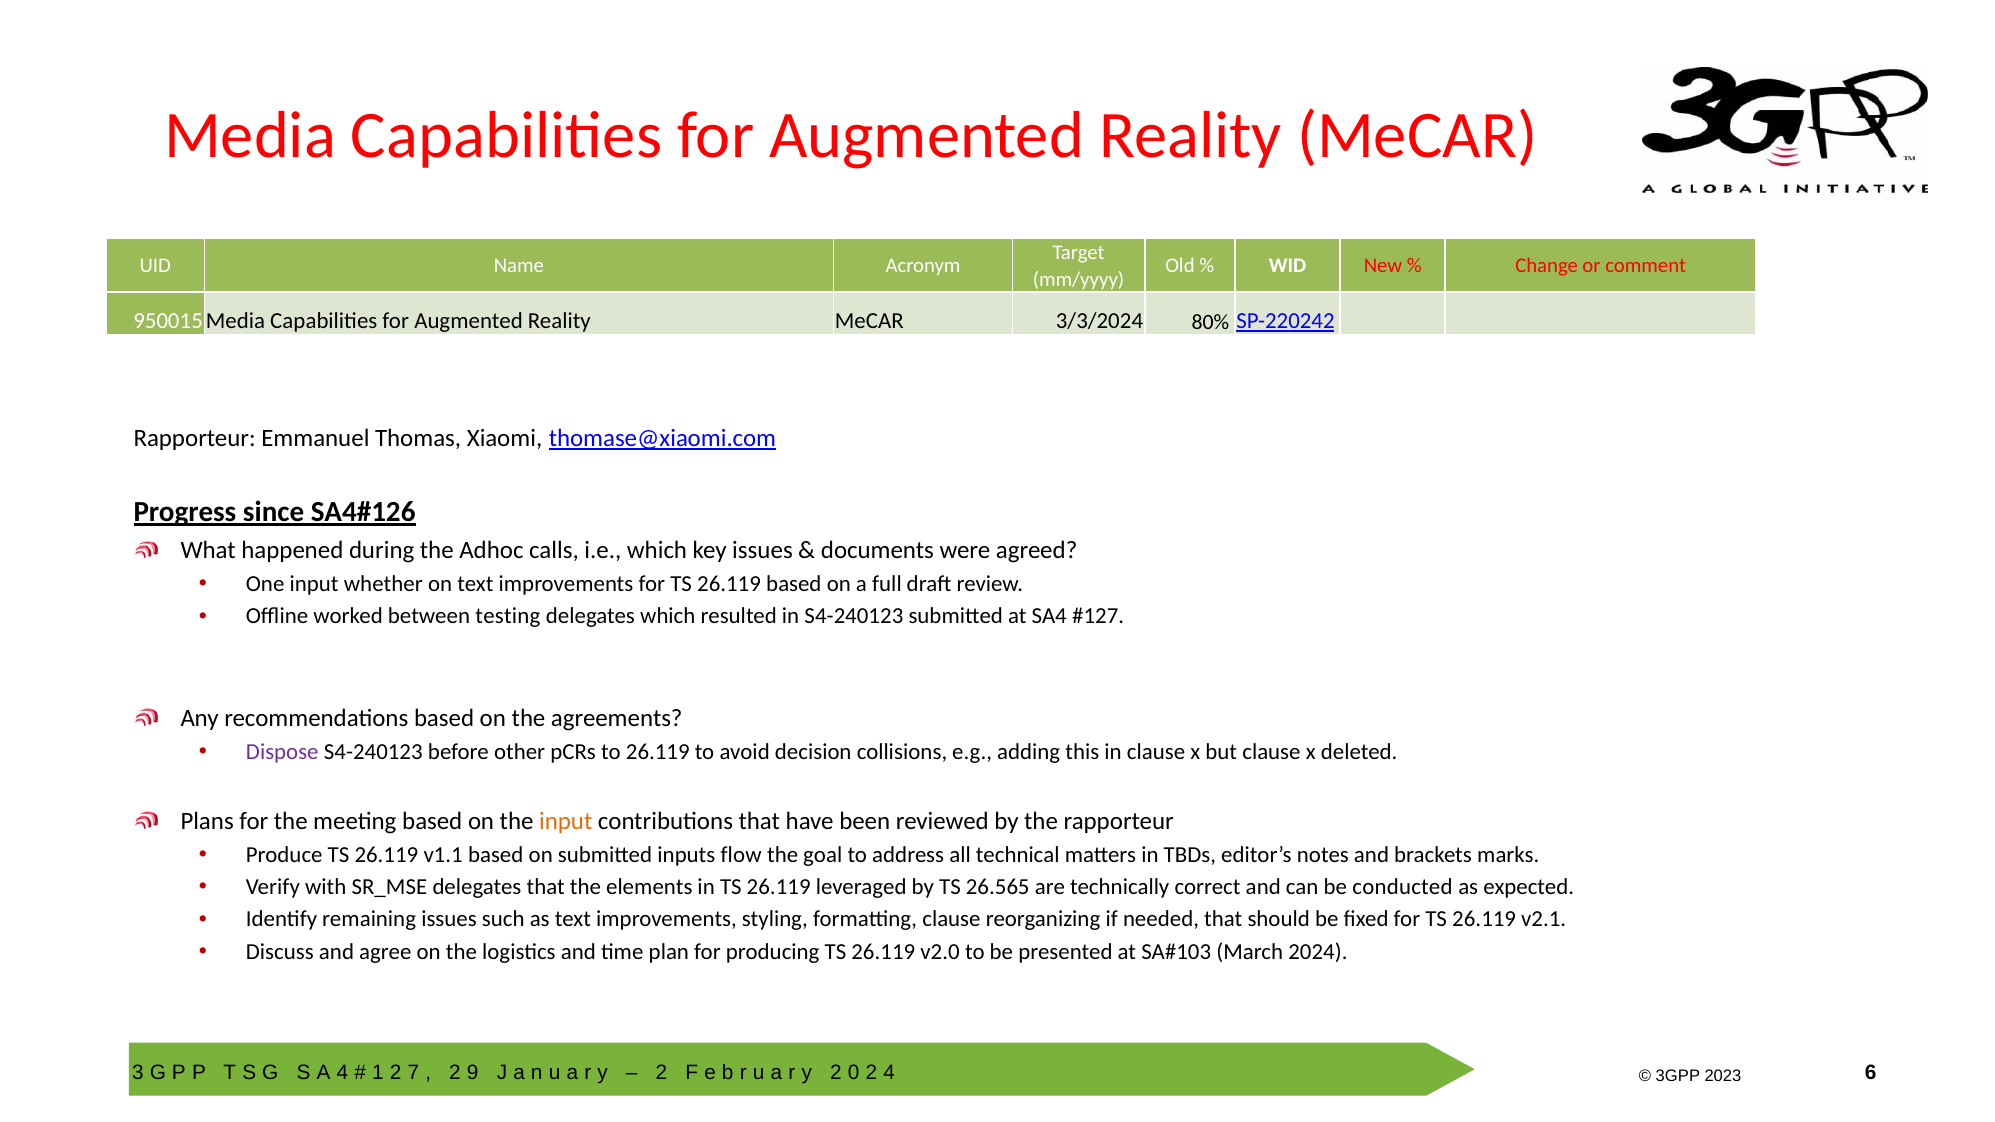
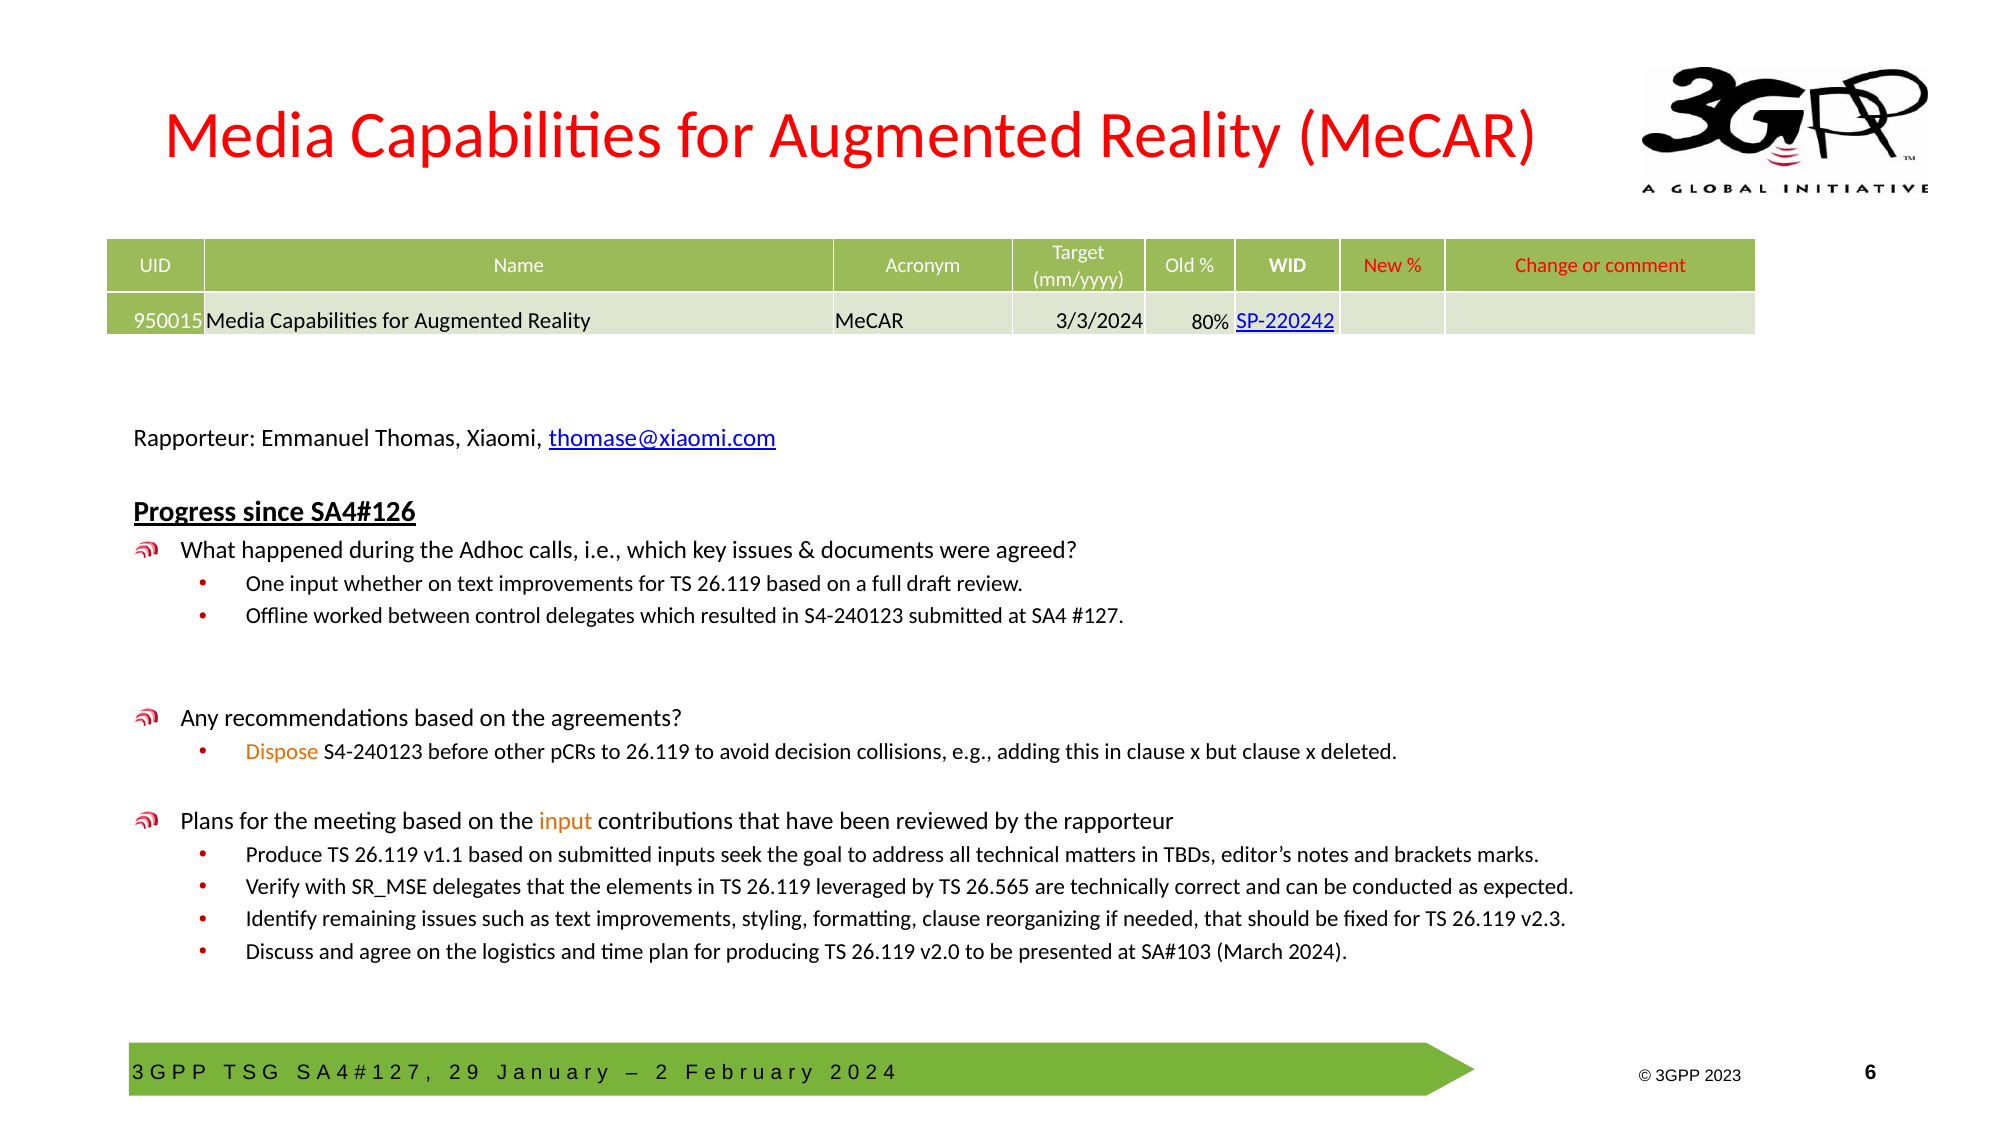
testing: testing -> control
Dispose colour: purple -> orange
flow: flow -> seek
v2.1: v2.1 -> v2.3
